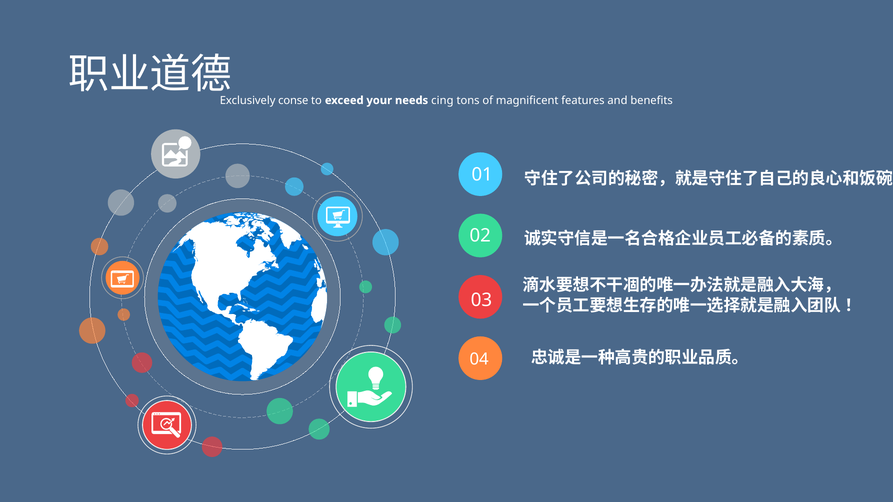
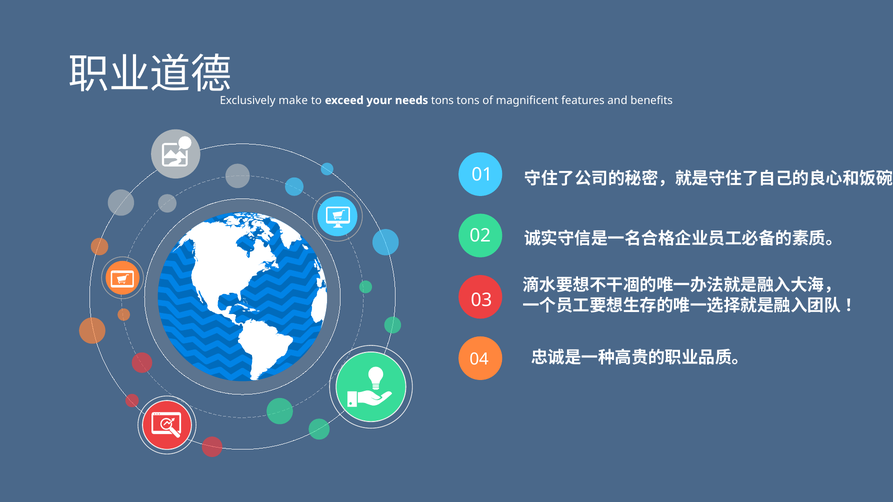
conse: conse -> make
needs cing: cing -> tons
